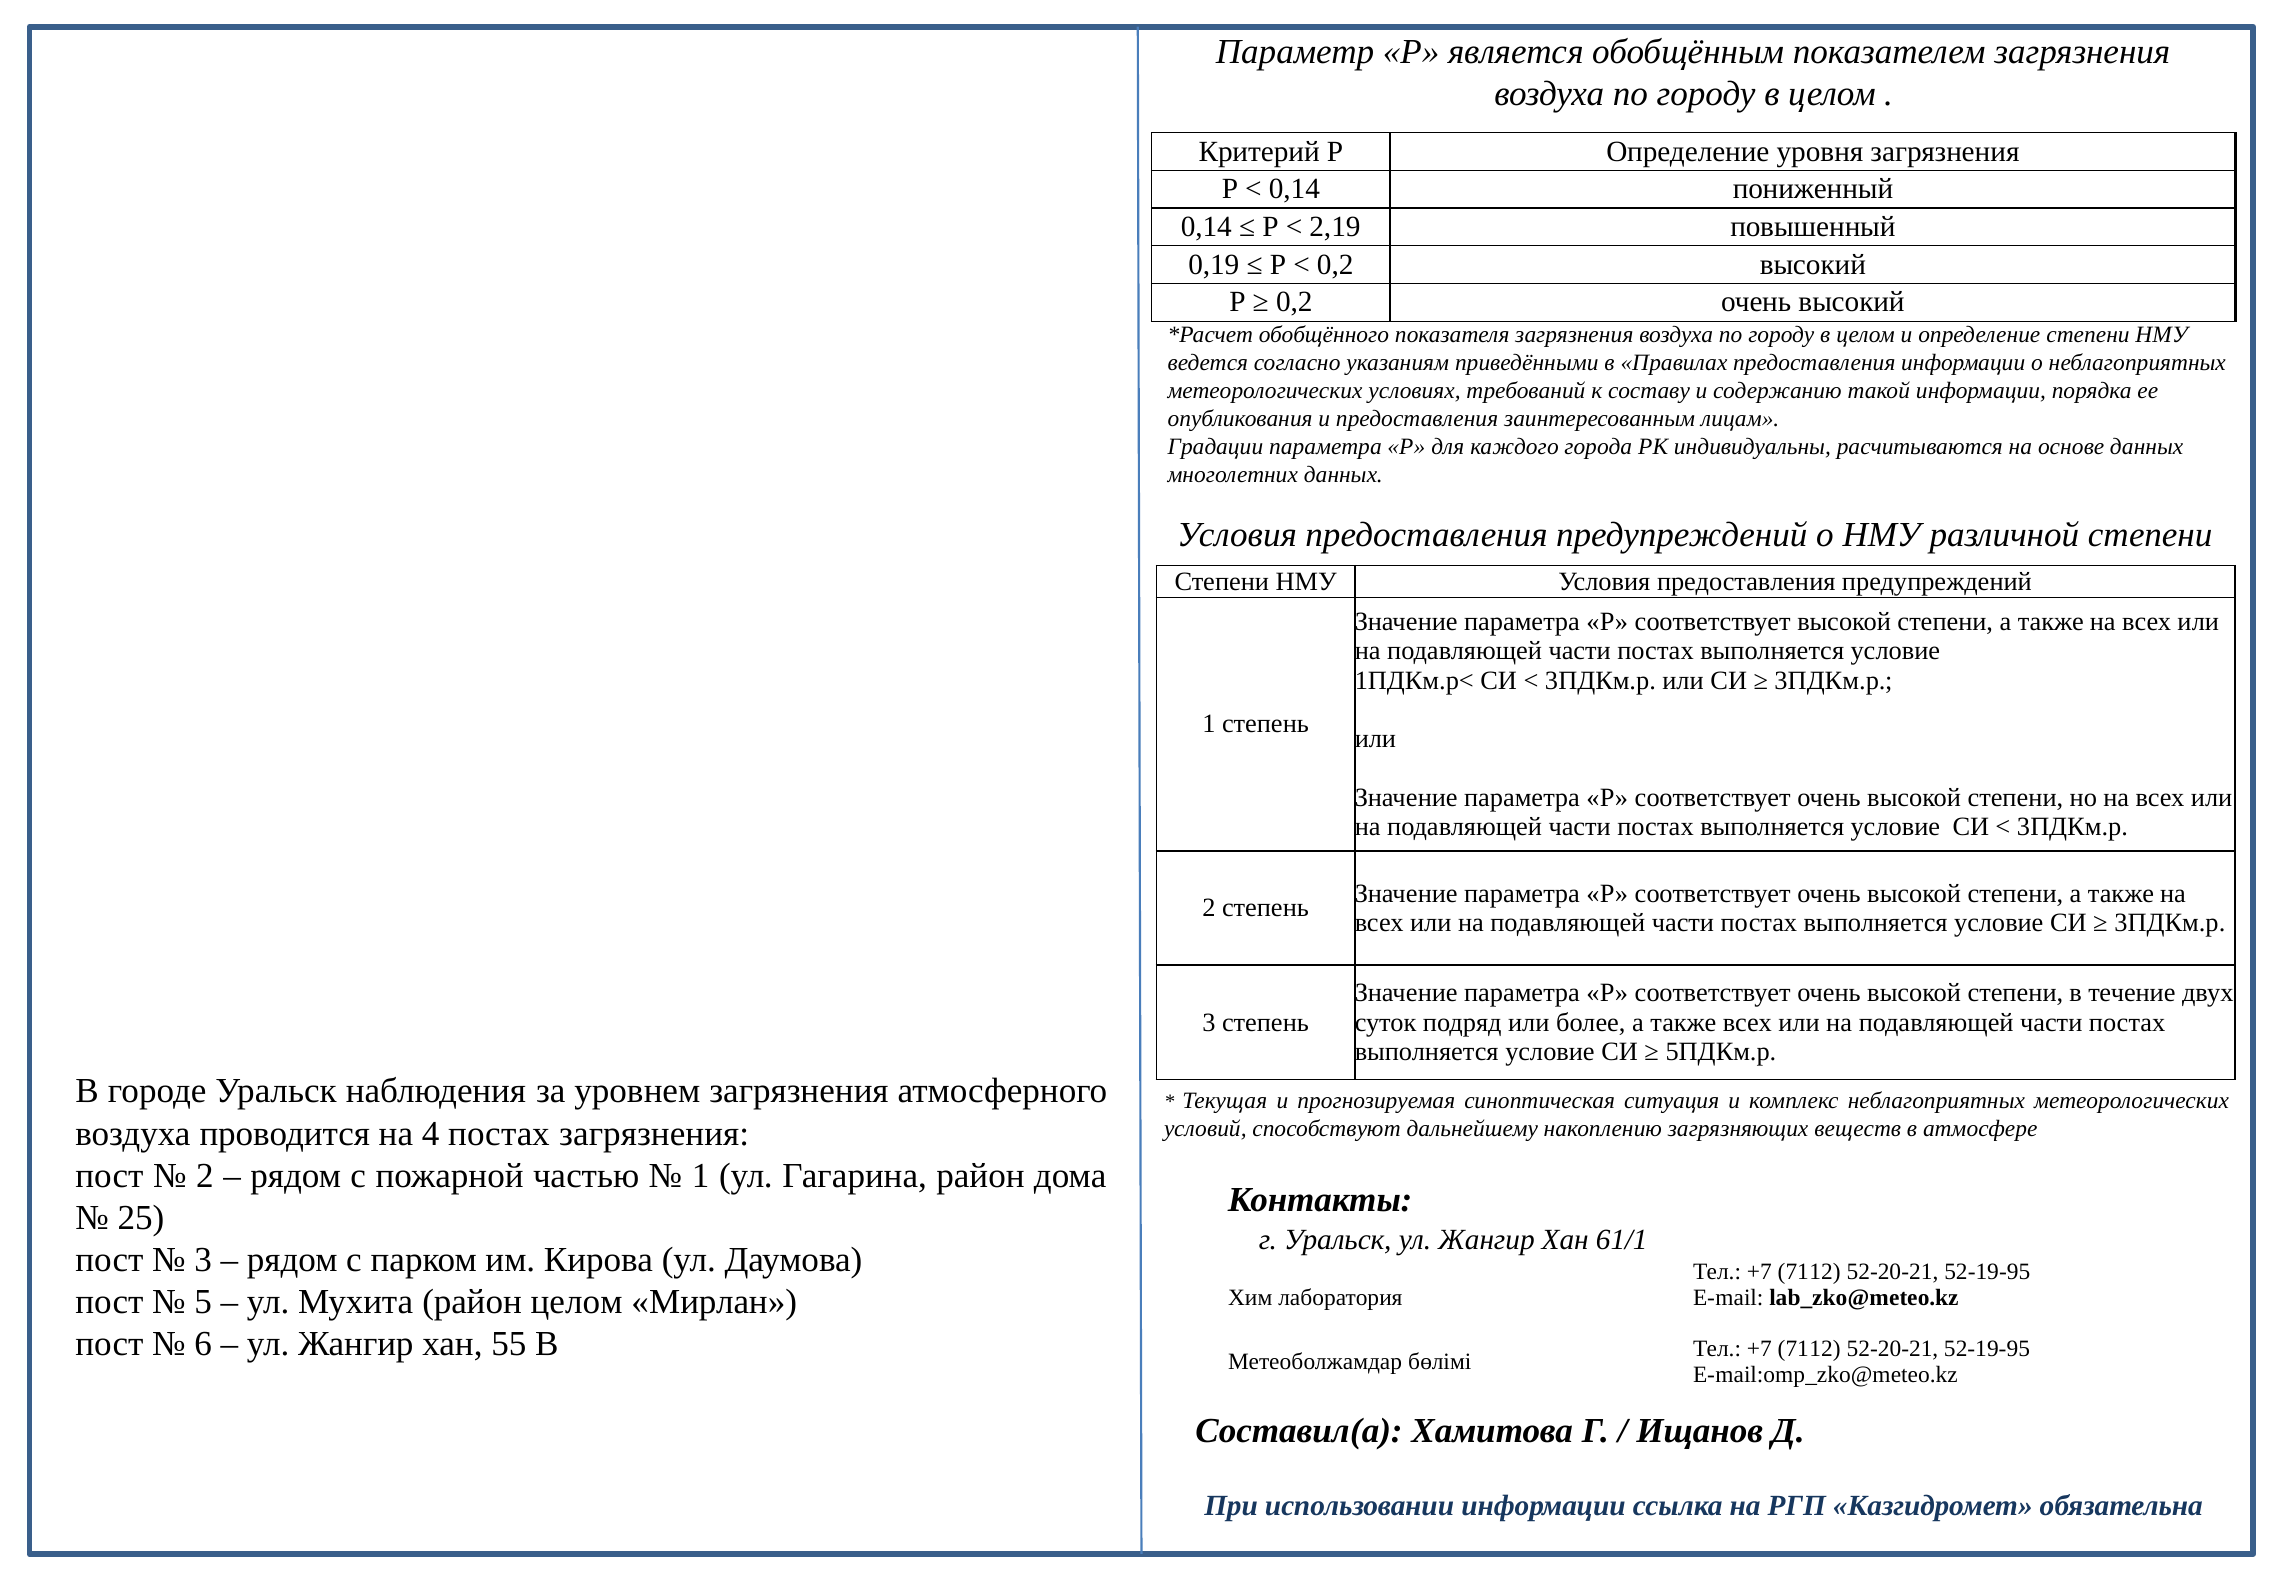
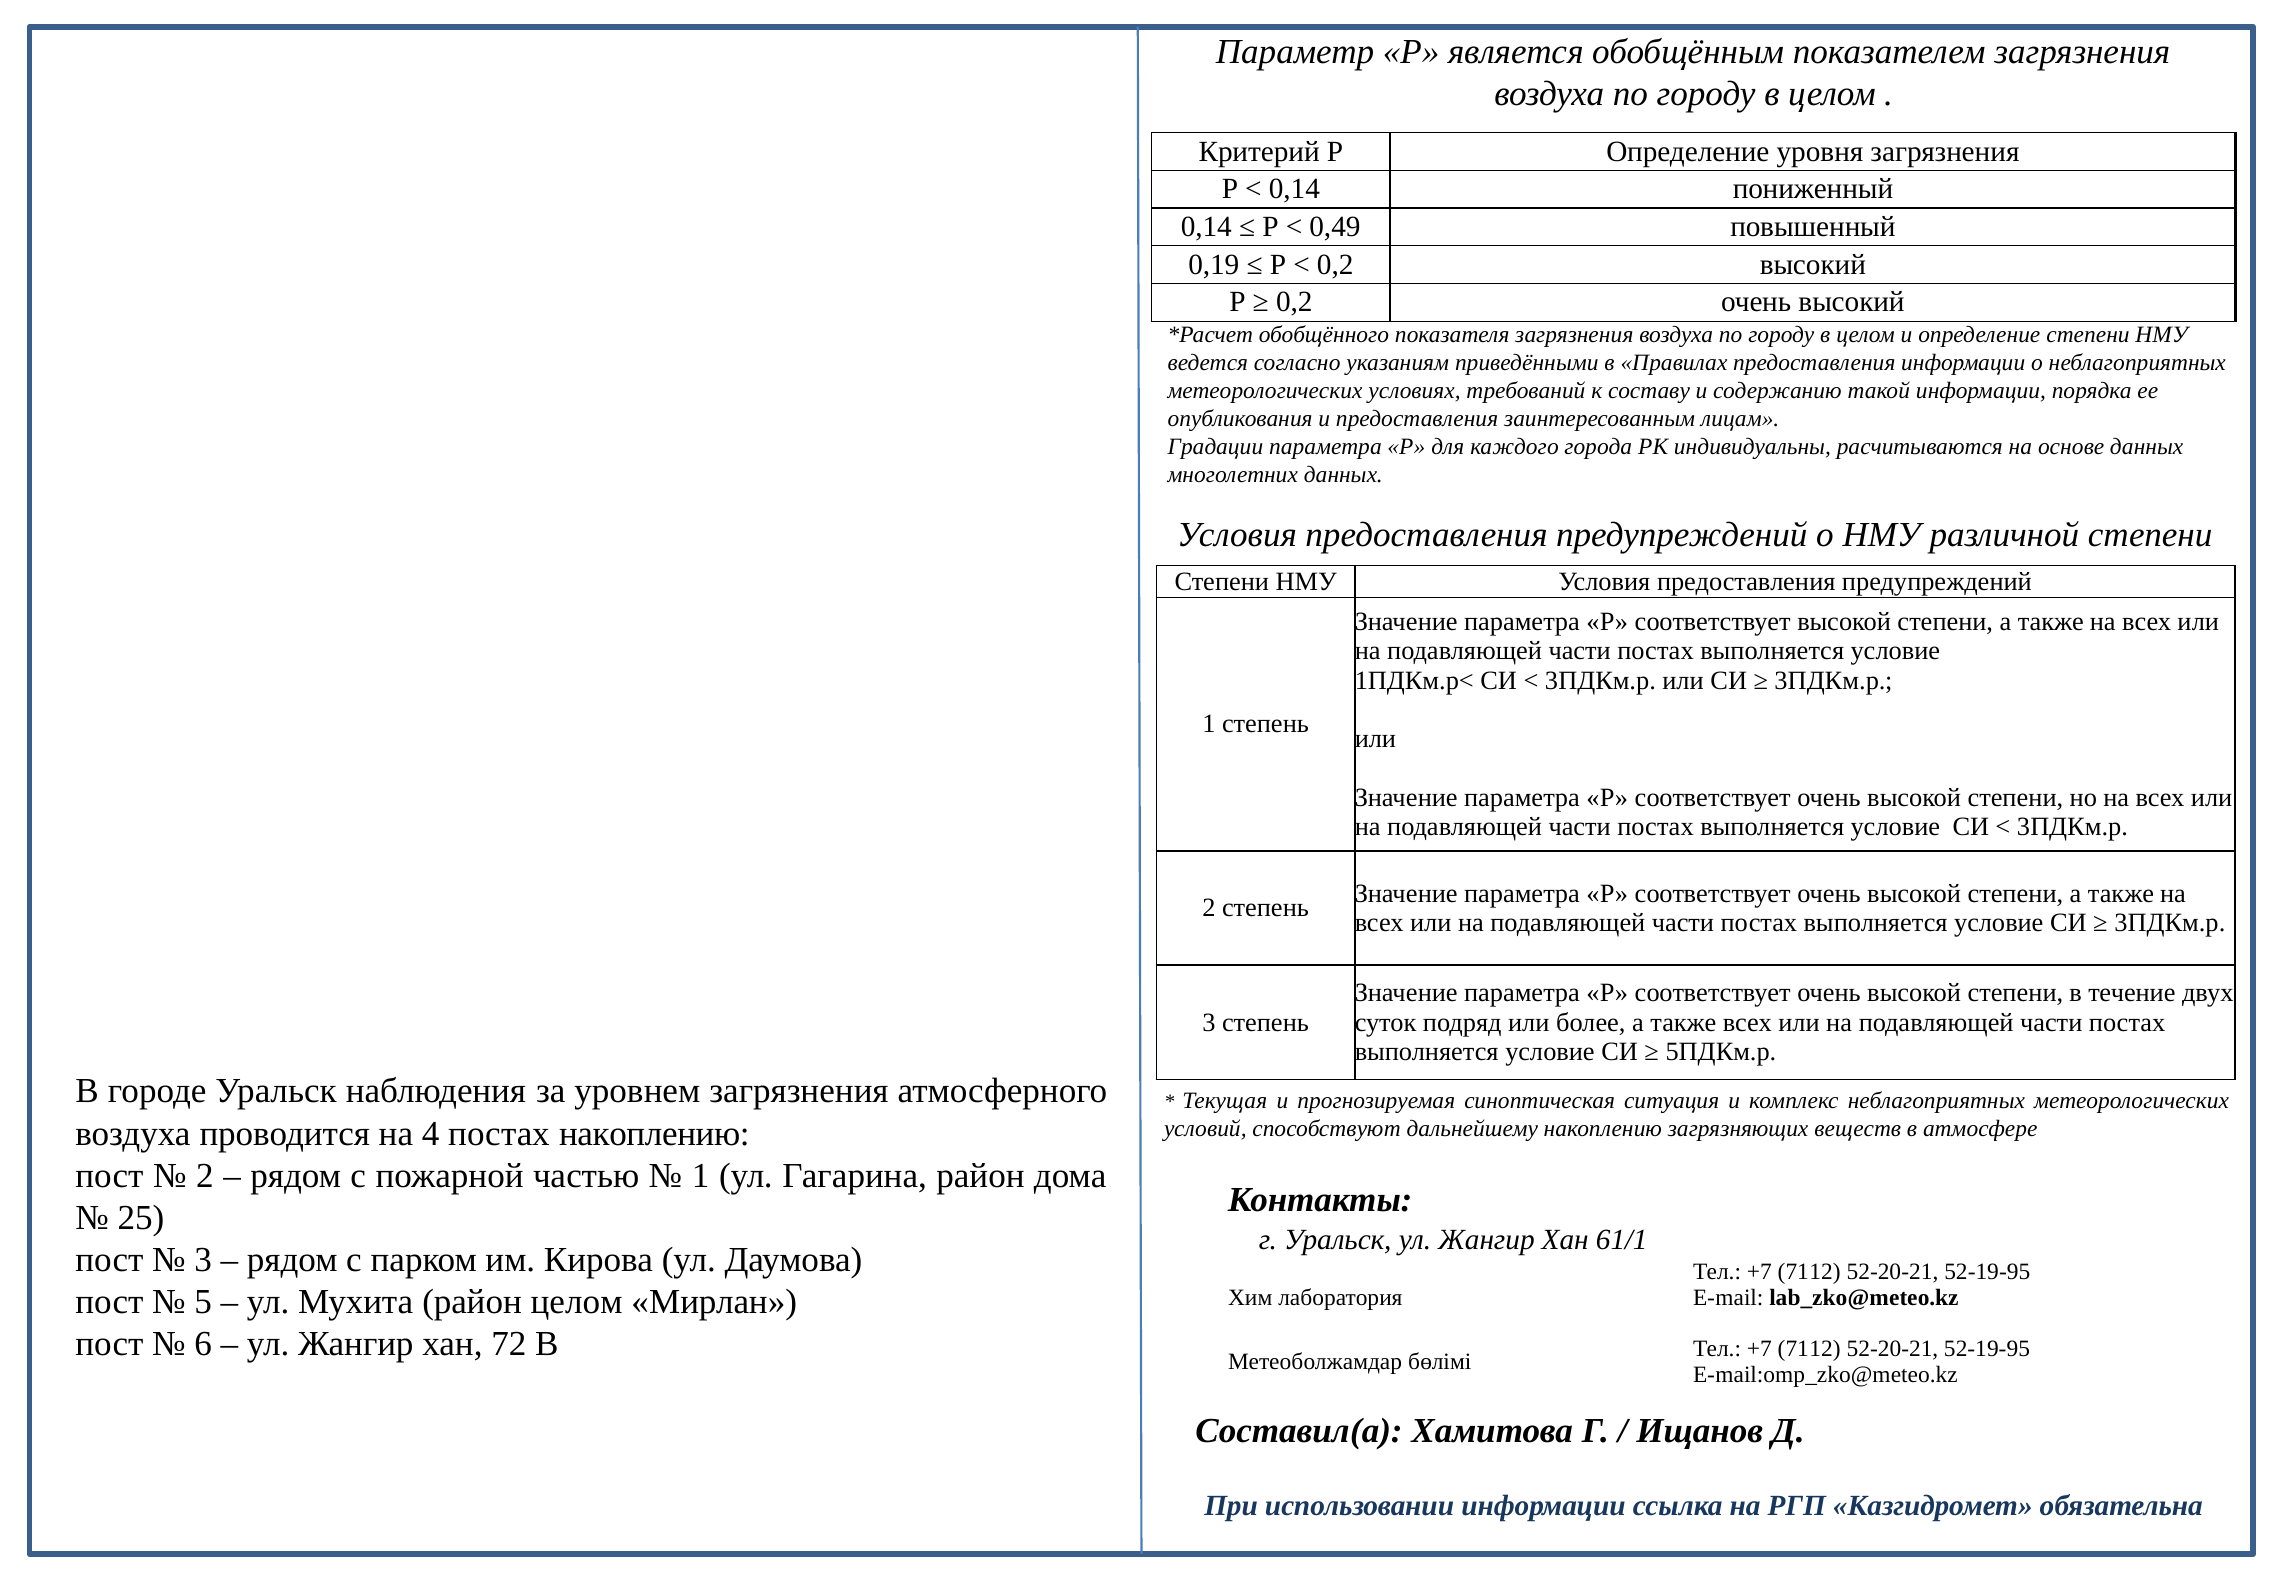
2,19: 2,19 -> 0,49
постах загрязнения: загрязнения -> накоплению
55: 55 -> 72
